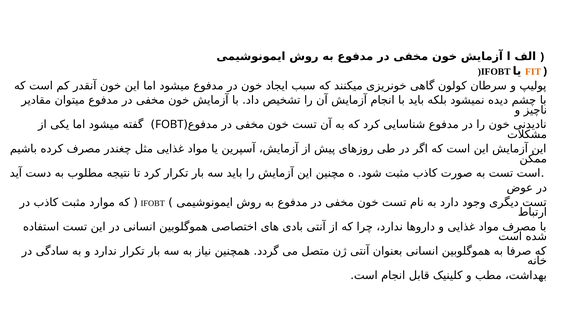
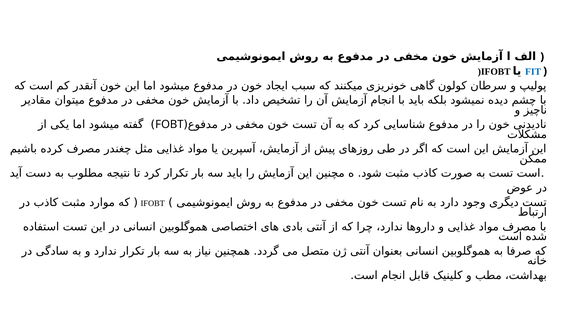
FIT colour: orange -> blue
